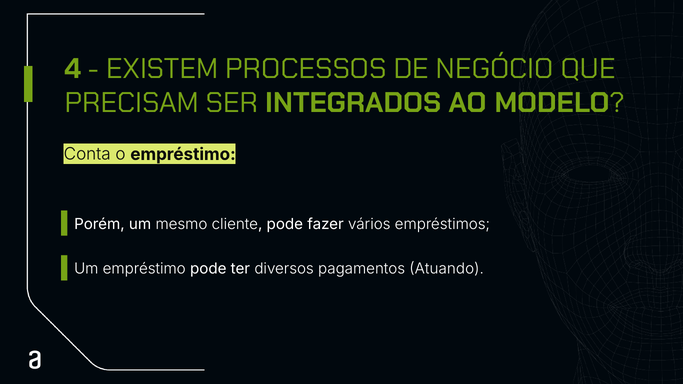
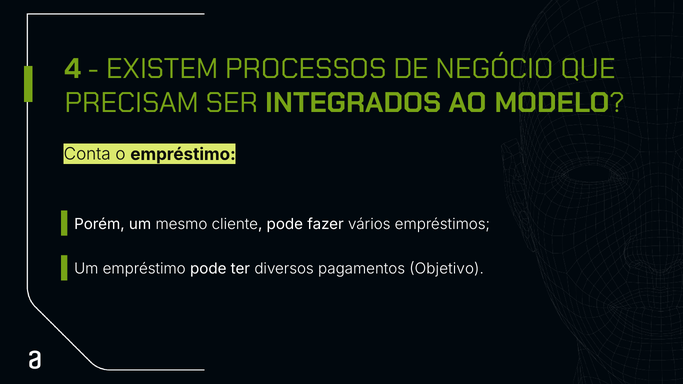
Atuando: Atuando -> Objetivo
